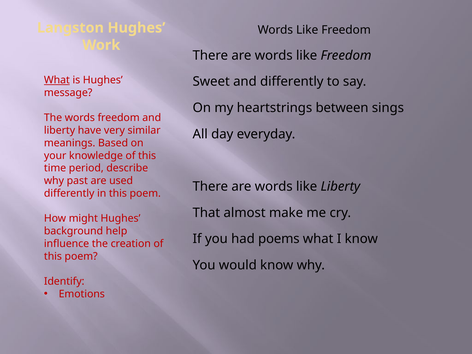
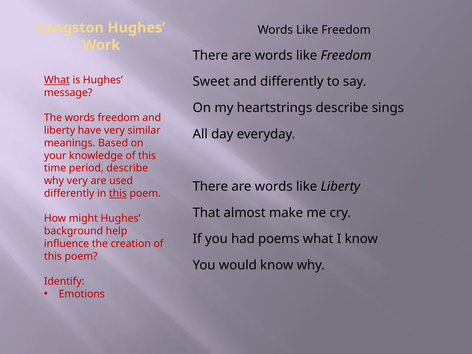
heartstrings between: between -> describe
why past: past -> very
this at (118, 193) underline: none -> present
